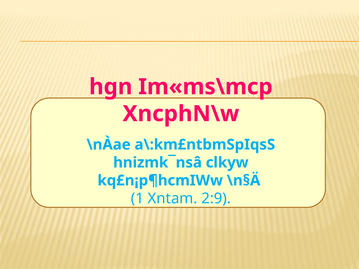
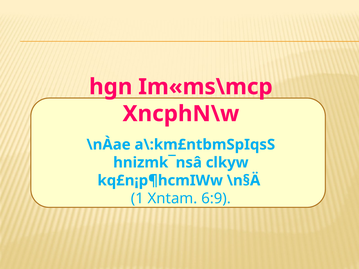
2:9: 2:9 -> 6:9
